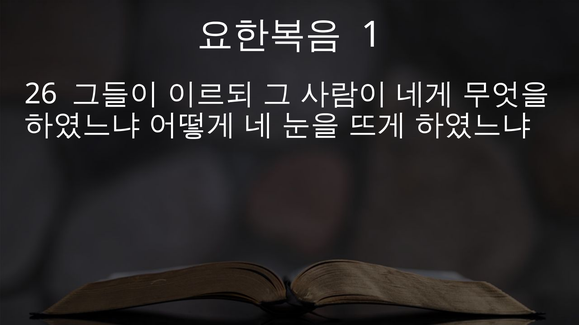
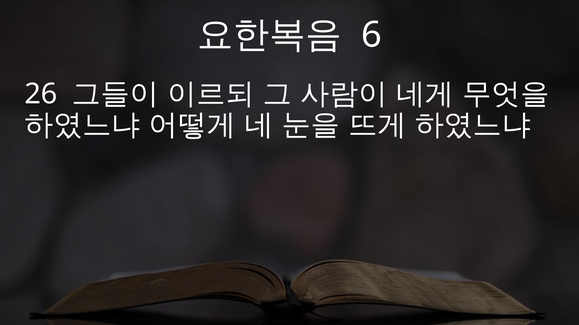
1: 1 -> 6
